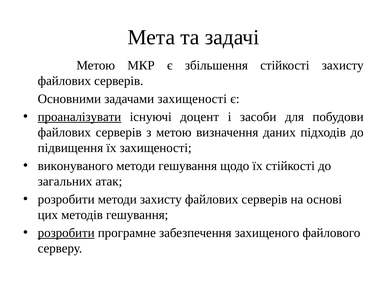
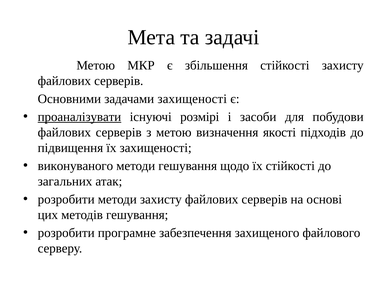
доцент: доцент -> розмірі
даних: даних -> якості
розробити at (66, 233) underline: present -> none
